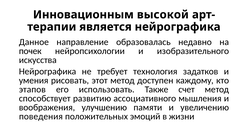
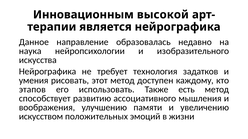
почек: почек -> наука
счет: счет -> есть
поведения: поведения -> искусством
